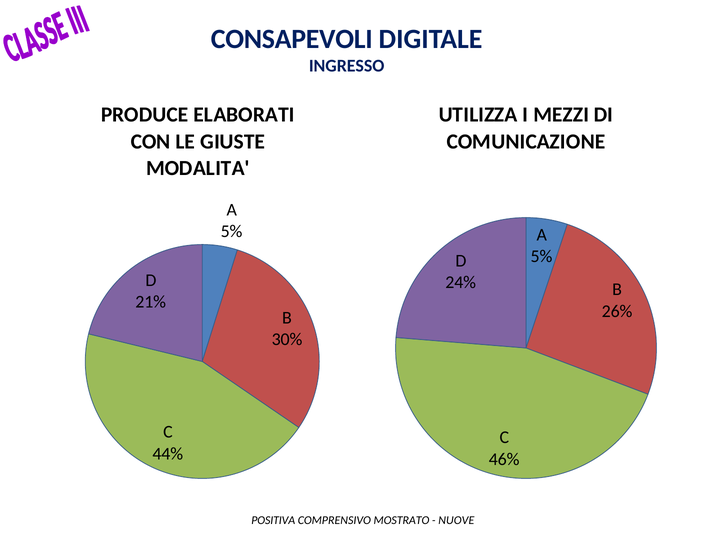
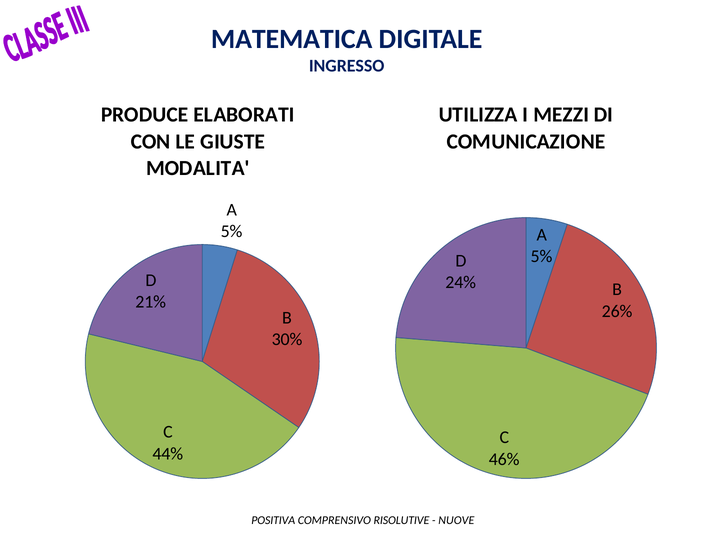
CONSAPEVOLI: CONSAPEVOLI -> MATEMATICA
MOSTRATO: MOSTRATO -> RISOLUTIVE
